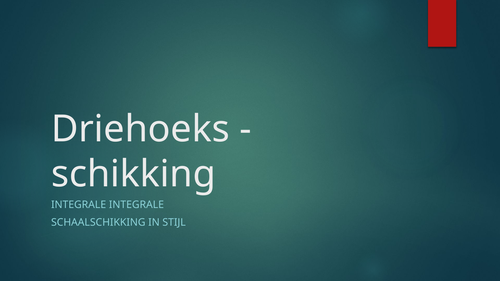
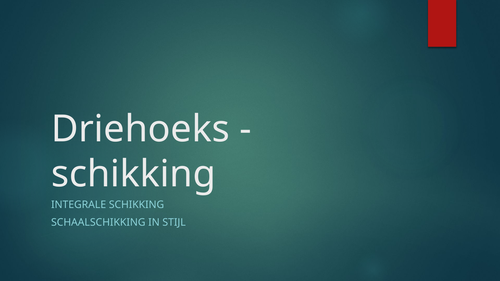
INTEGRALE INTEGRALE: INTEGRALE -> SCHIKKING
